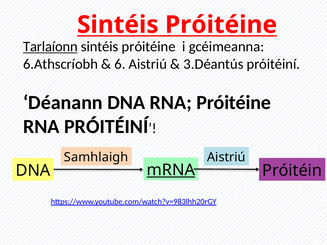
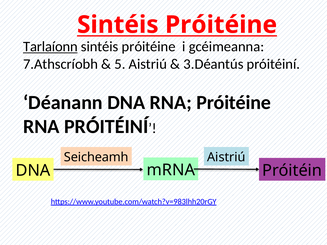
6.Athscríobh: 6.Athscríobh -> 7.Athscríobh
6: 6 -> 5
Samhlaigh: Samhlaigh -> Seicheamh
mRNA underline: present -> none
